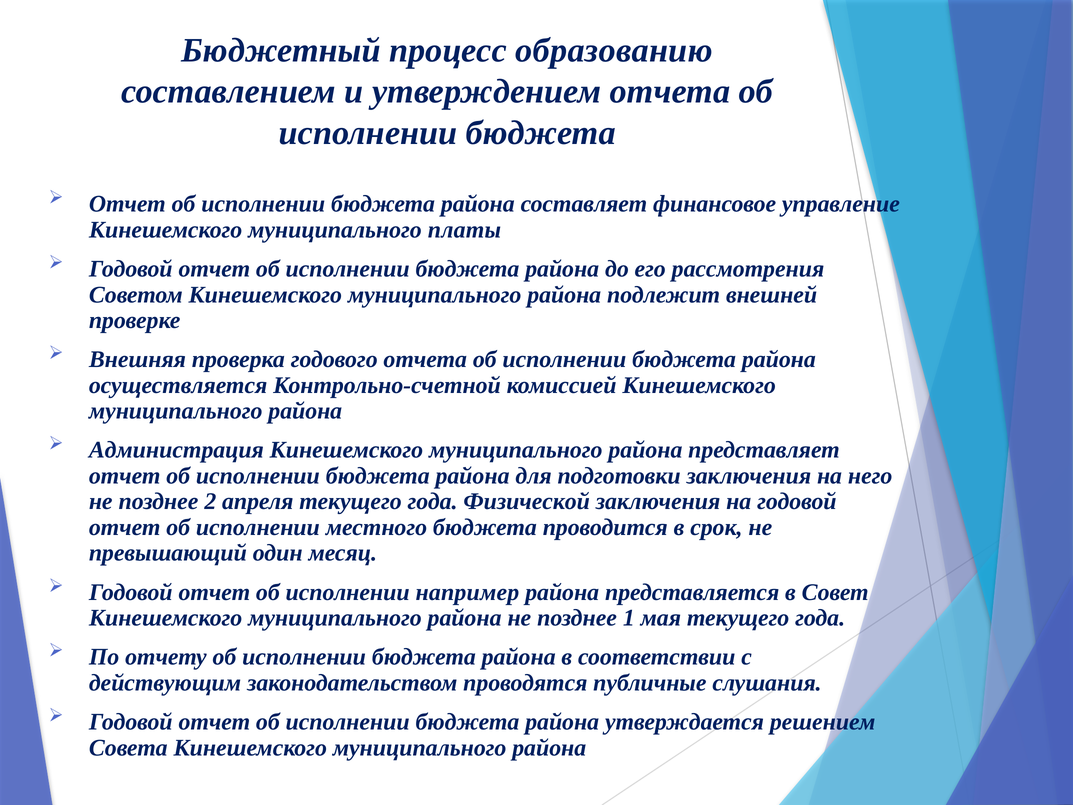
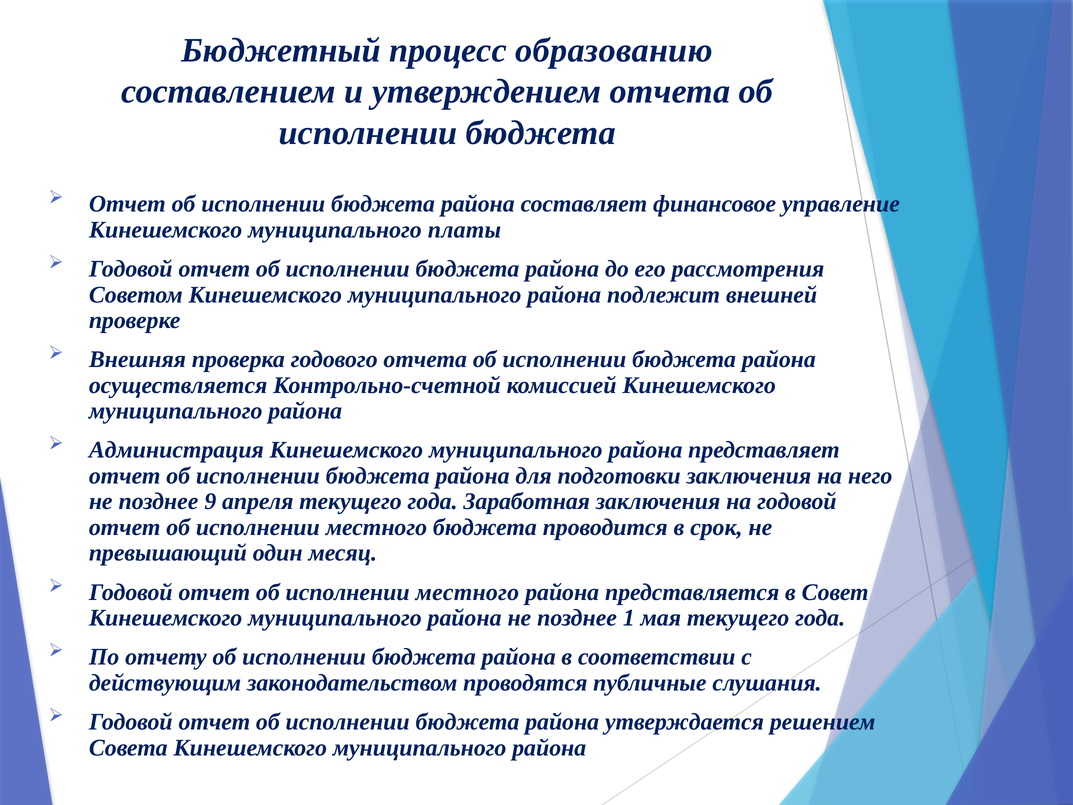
2: 2 -> 9
Физической: Физической -> Заработная
например at (467, 592): например -> местного
